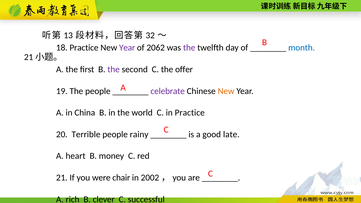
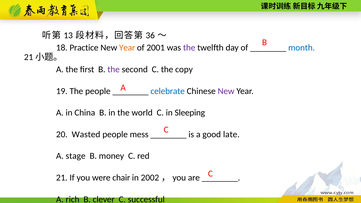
32: 32 -> 36
Year at (127, 48) colour: purple -> orange
2062: 2062 -> 2001
offer: offer -> copy
celebrate colour: purple -> blue
New at (226, 91) colour: orange -> purple
in Practice: Practice -> Sleeping
Terrible: Terrible -> Wasted
rainy: rainy -> mess
heart: heart -> stage
